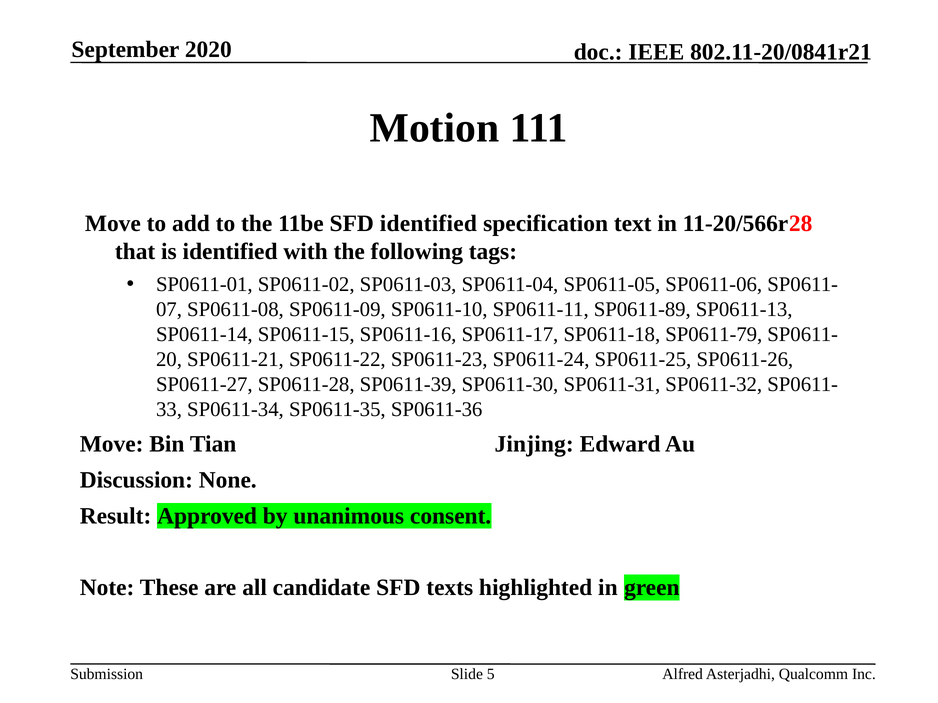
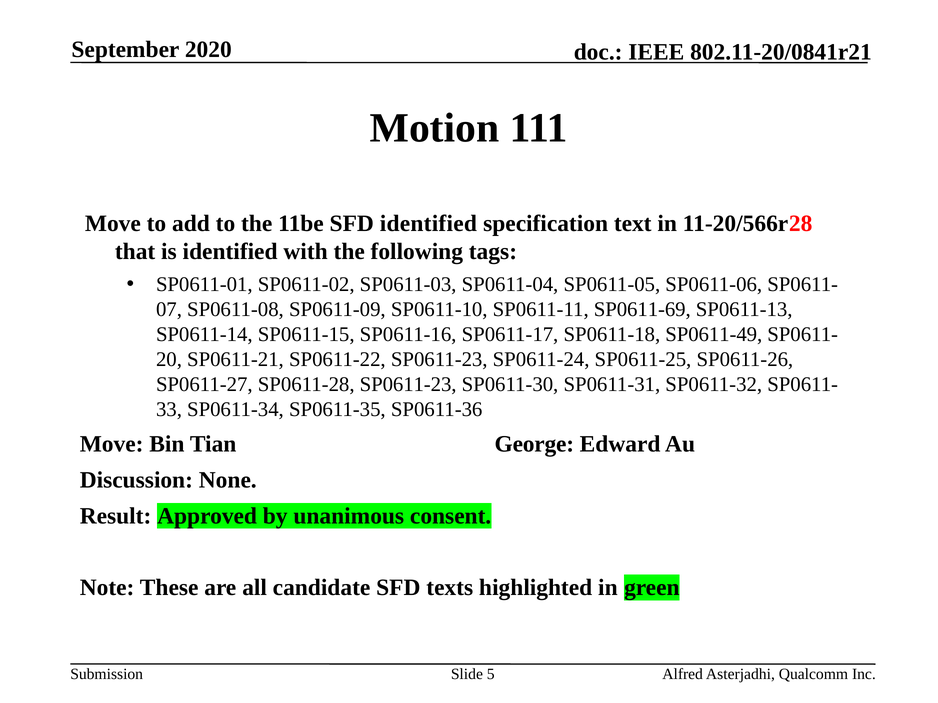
SP0611-89: SP0611-89 -> SP0611-69
SP0611-79: SP0611-79 -> SP0611-49
SP0611-28 SP0611-39: SP0611-39 -> SP0611-23
Jinjing: Jinjing -> George
